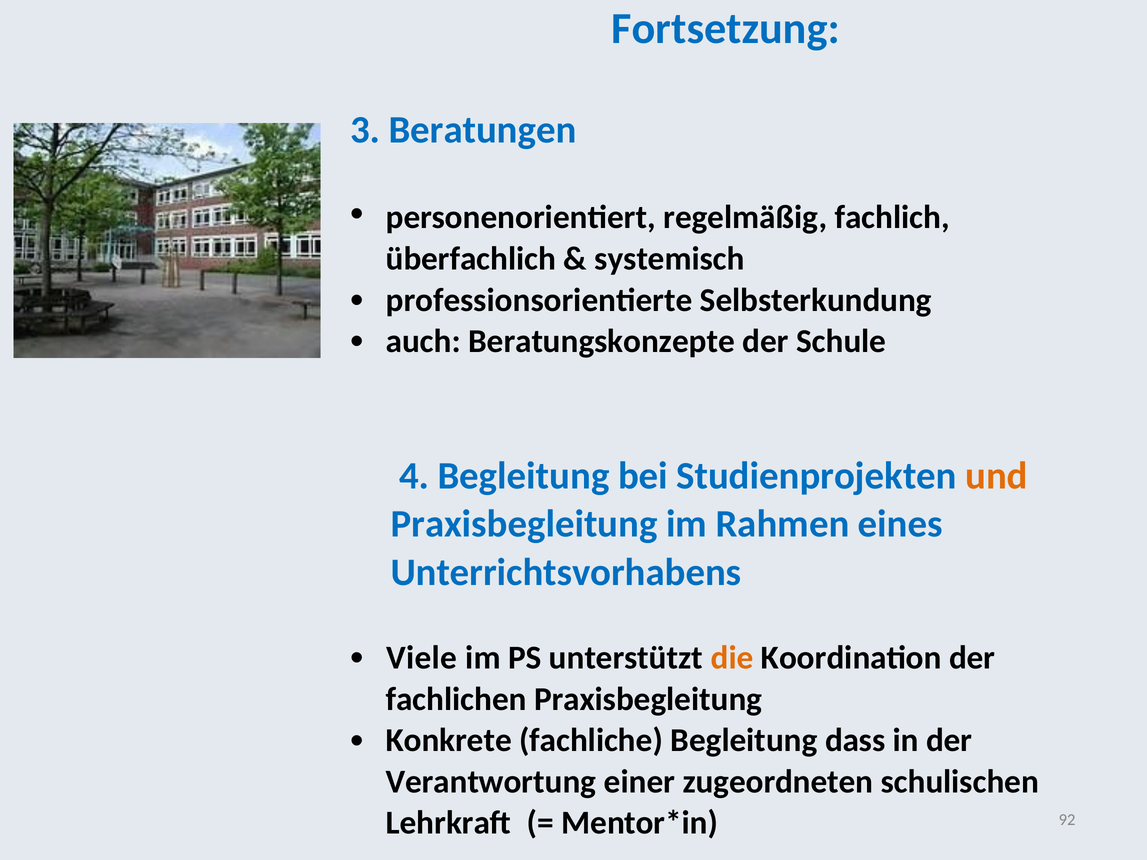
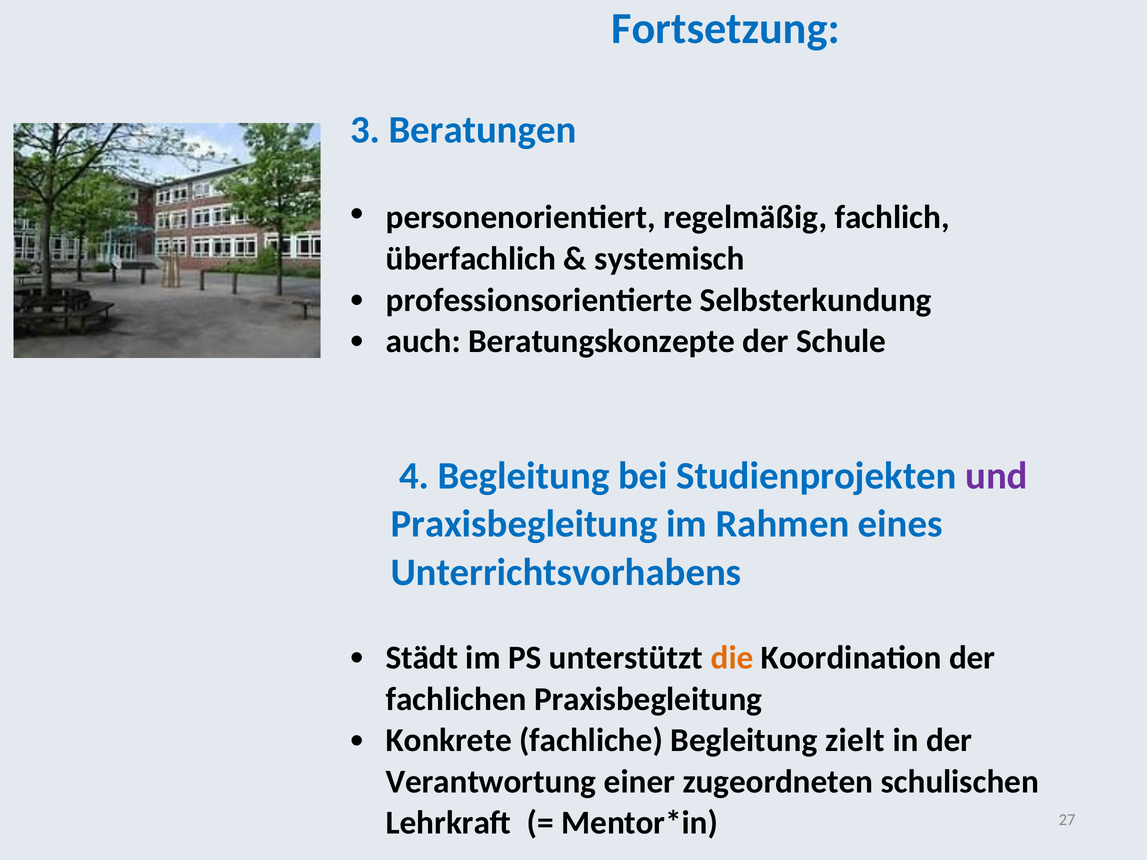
und colour: orange -> purple
Viele: Viele -> Städt
dass: dass -> zielt
92: 92 -> 27
